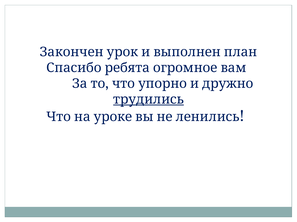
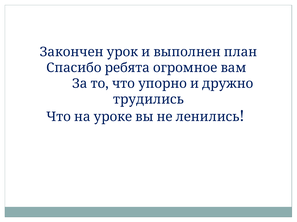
трудились underline: present -> none
